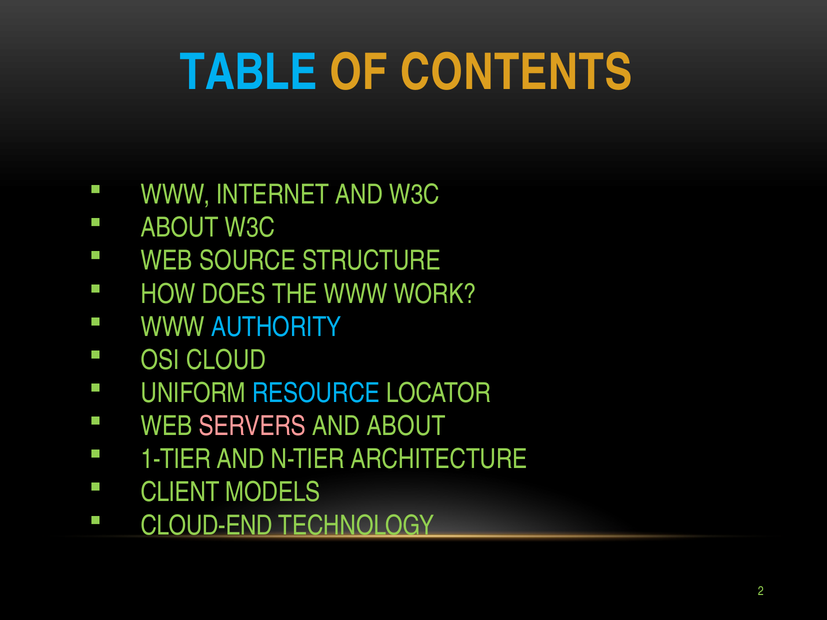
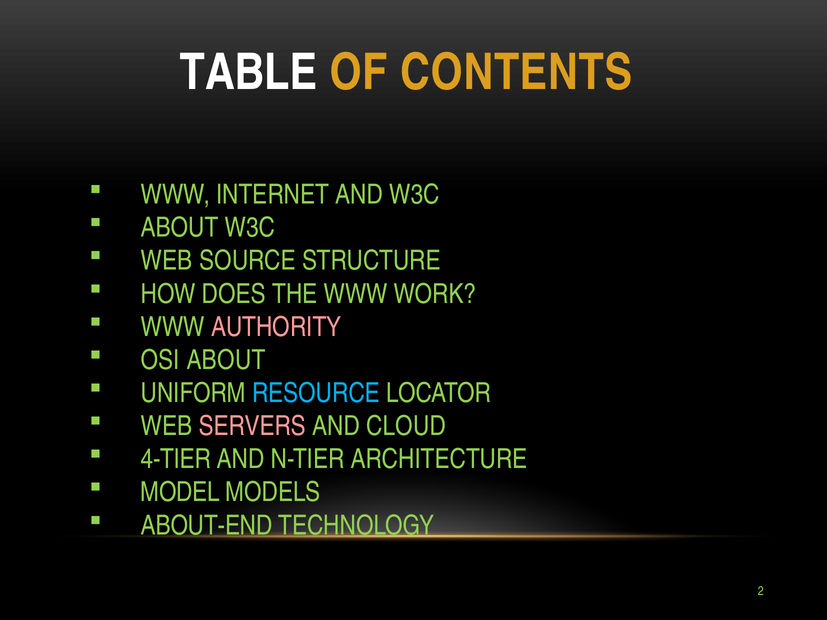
TABLE colour: light blue -> white
AUTHORITY colour: light blue -> pink
OSI CLOUD: CLOUD -> ABOUT
AND ABOUT: ABOUT -> CLOUD
1-TIER: 1-TIER -> 4-TIER
CLIENT: CLIENT -> MODEL
CLOUD-END: CLOUD-END -> ABOUT-END
